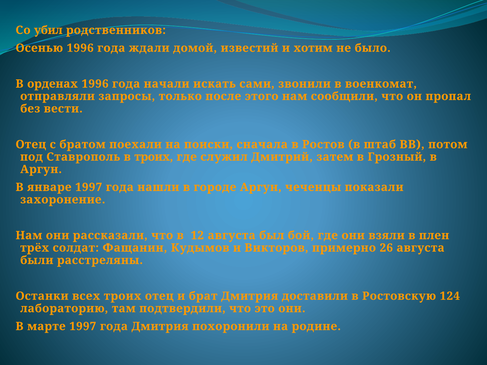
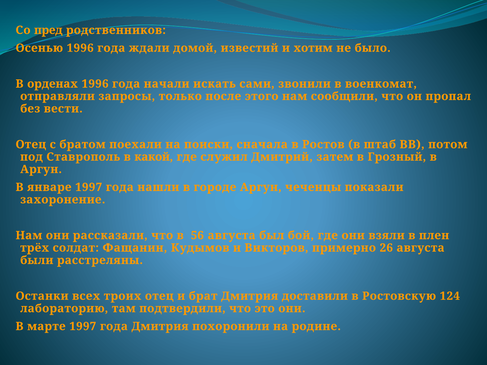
убил: убил -> пред
в троих: троих -> какой
12: 12 -> 56
